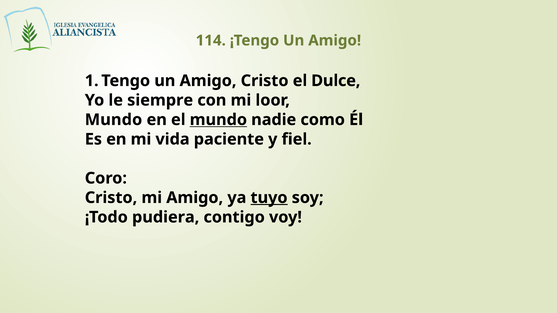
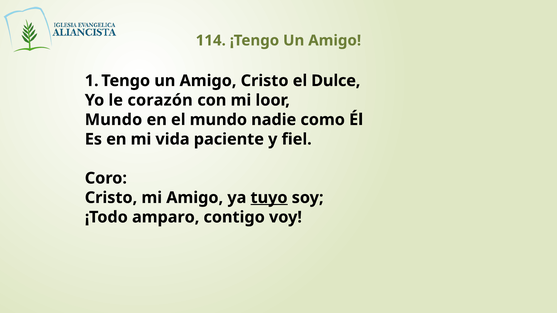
siempre: siempre -> corazón
mundo at (218, 120) underline: present -> none
pudiera: pudiera -> amparo
